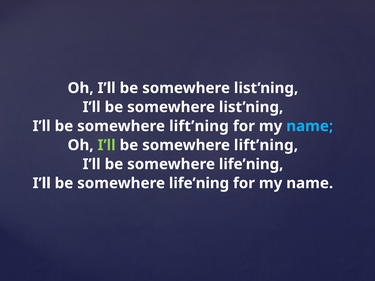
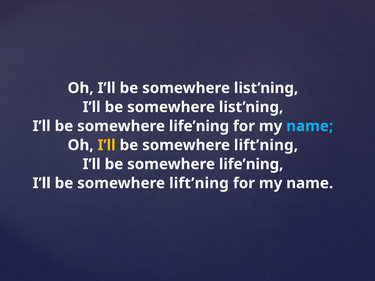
lift’ning at (199, 126): lift’ning -> life’ning
I’ll at (107, 145) colour: light green -> yellow
life’ning at (199, 183): life’ning -> lift’ning
